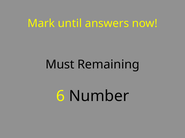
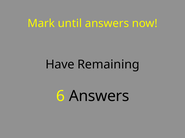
Must: Must -> Have
6 Number: Number -> Answers
